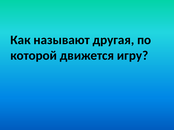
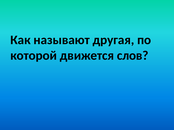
игру: игру -> слов
